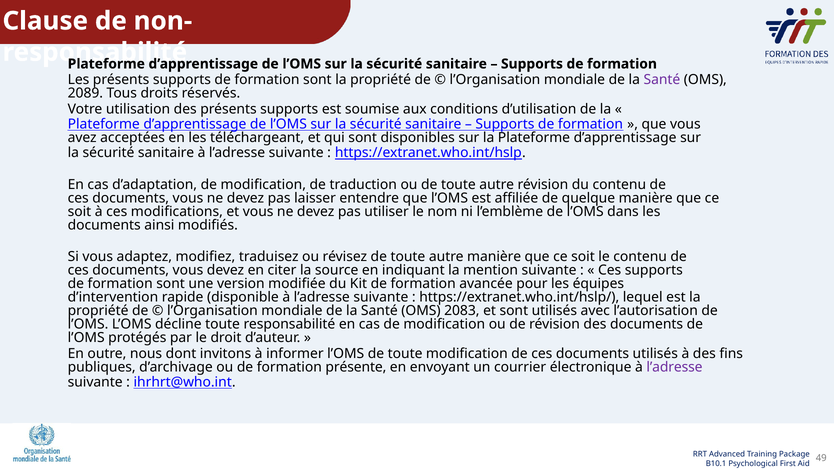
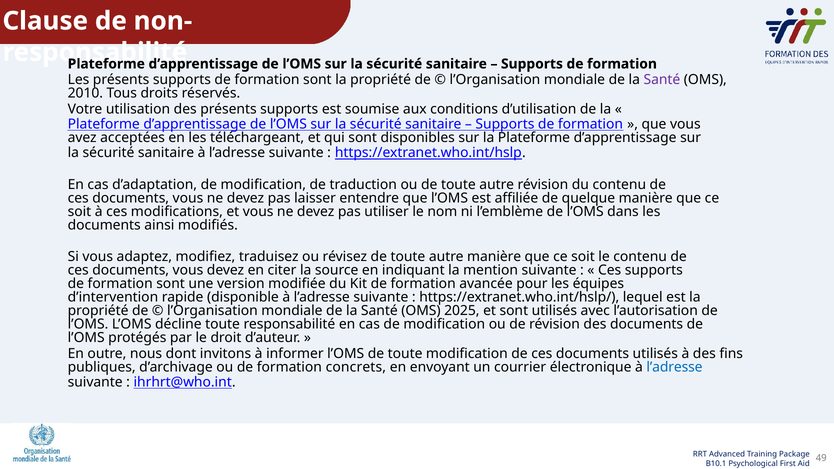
2089: 2089 -> 2010
2083: 2083 -> 2025
présente: présente -> concrets
l’adresse at (674, 367) colour: purple -> blue
